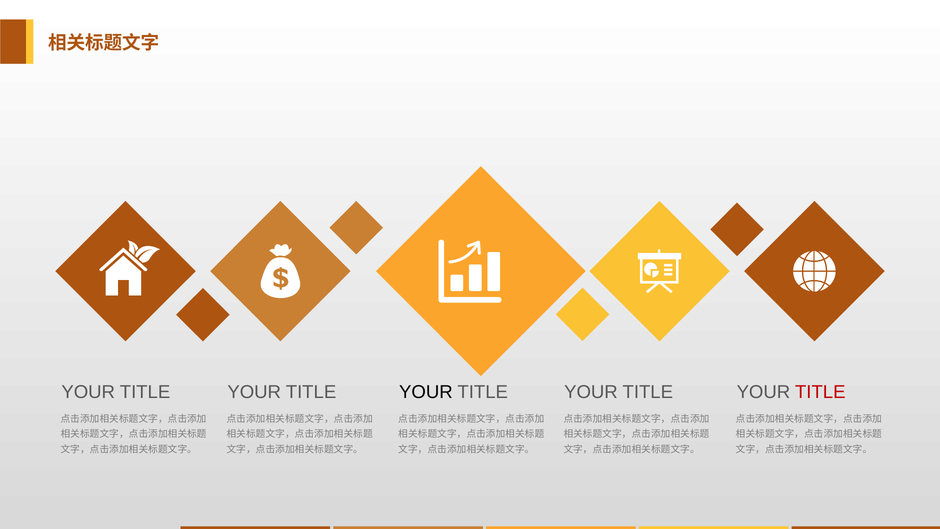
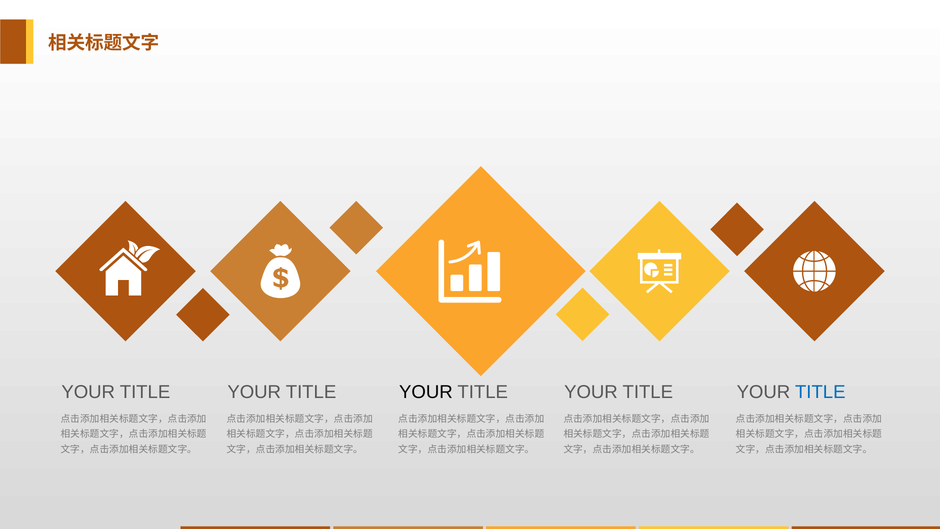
TITLE at (820, 392) colour: red -> blue
